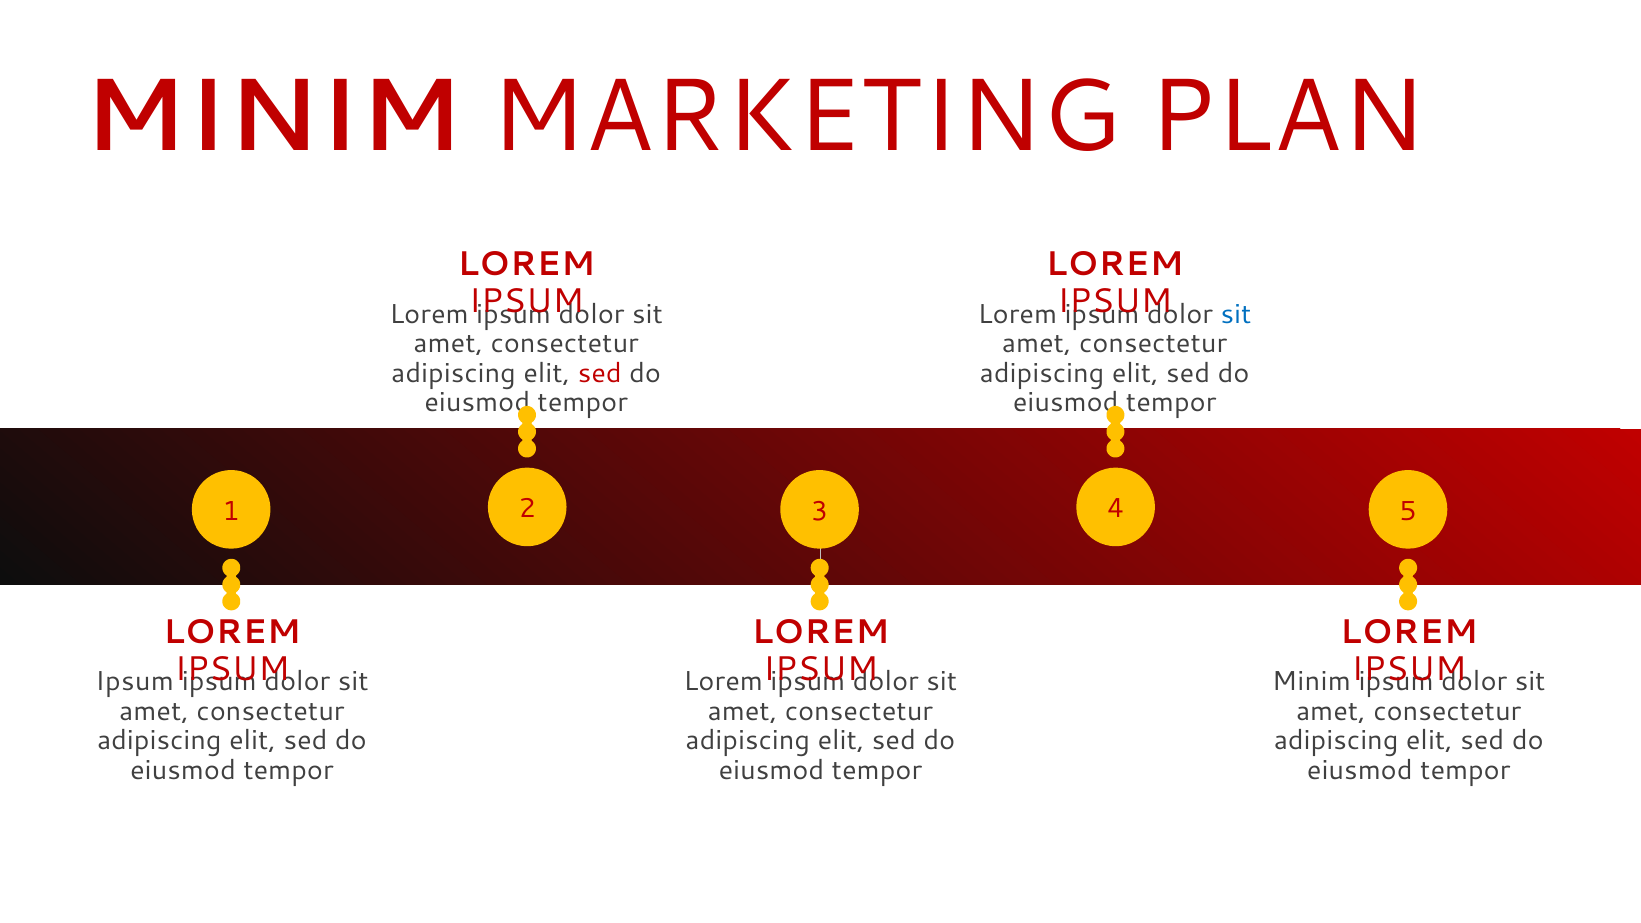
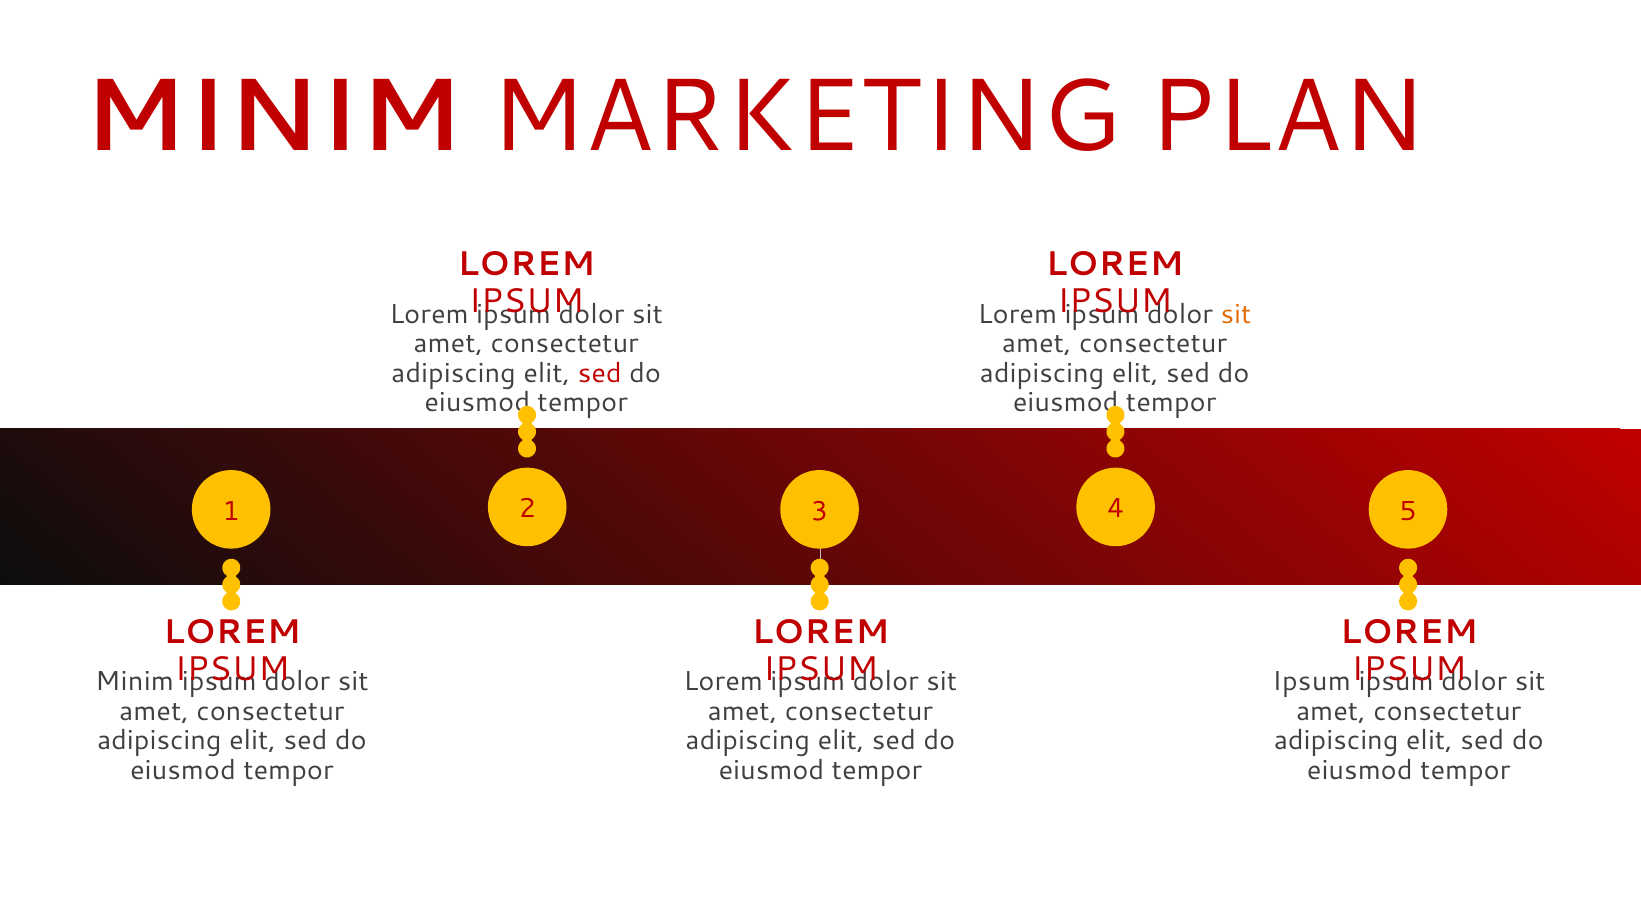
sit at (1236, 314) colour: blue -> orange
Ipsum at (135, 682): Ipsum -> Minim
Minim at (1311, 682): Minim -> Ipsum
